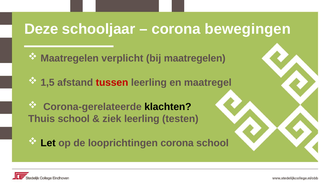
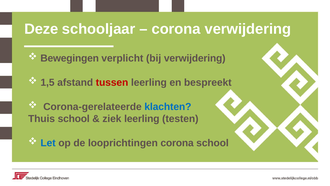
corona bewegingen: bewegingen -> verwijdering
Maatregelen at (70, 58): Maatregelen -> Bewegingen
bij maatregelen: maatregelen -> verwijdering
maatregel: maatregel -> bespreekt
klachten colour: black -> blue
Let colour: black -> blue
